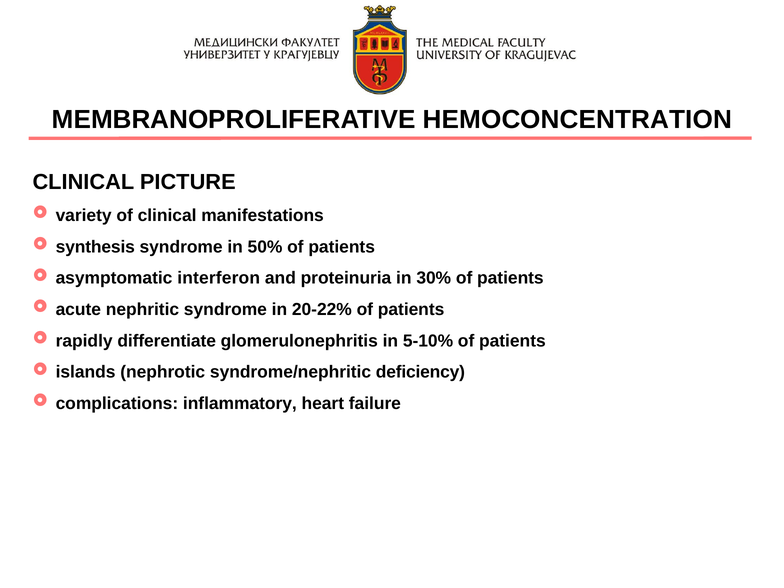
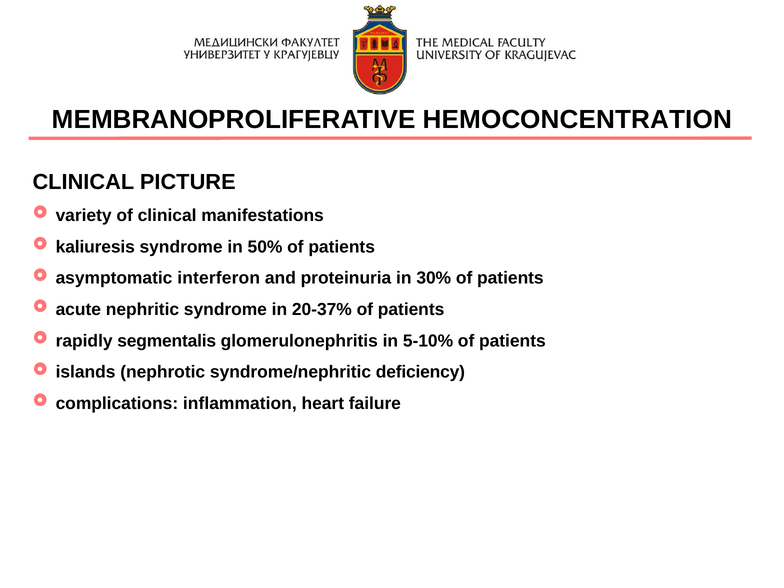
synthesis: synthesis -> kaliuresis
20-22%: 20-22% -> 20-37%
differentiate: differentiate -> segmentalis
inflammatory: inflammatory -> inflammation
